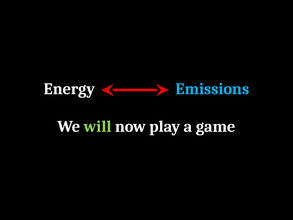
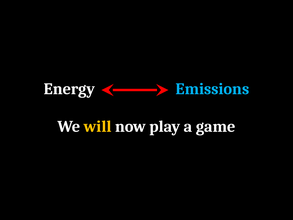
will colour: light green -> yellow
